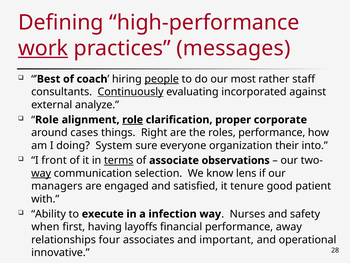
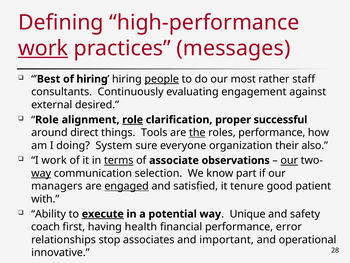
of coach: coach -> hiring
Continuously underline: present -> none
incorporated: incorporated -> engagement
analyze: analyze -> desired
corporate: corporate -> successful
cases: cases -> direct
Right: Right -> Tools
the underline: none -> present
into: into -> also
I front: front -> work
our at (289, 160) underline: none -> present
lens: lens -> part
engaged underline: none -> present
execute underline: none -> present
infection: infection -> potential
Nurses: Nurses -> Unique
when: when -> coach
layoffs: layoffs -> health
away: away -> error
four: four -> stop
